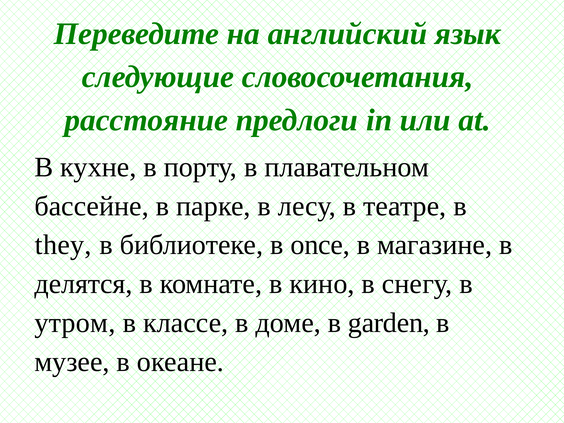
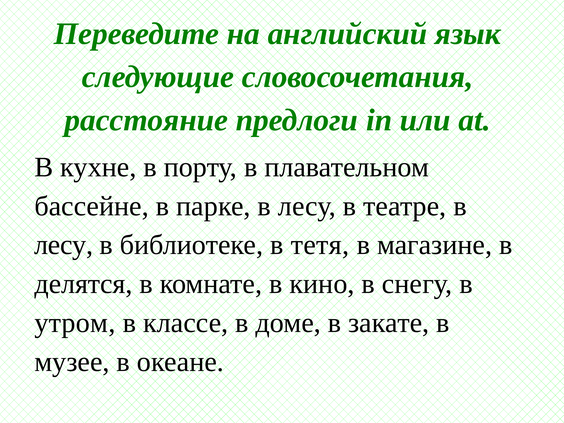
they at (63, 245): they -> лесу
once: once -> тетя
garden: garden -> закате
